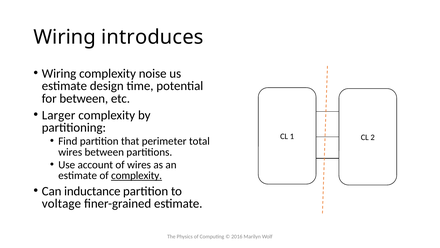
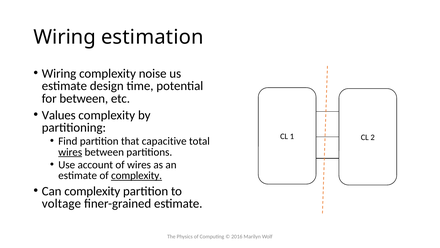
introduces: introduces -> estimation
Larger: Larger -> Values
perimeter: perimeter -> capacitive
wires at (70, 152) underline: none -> present
Can inductance: inductance -> complexity
